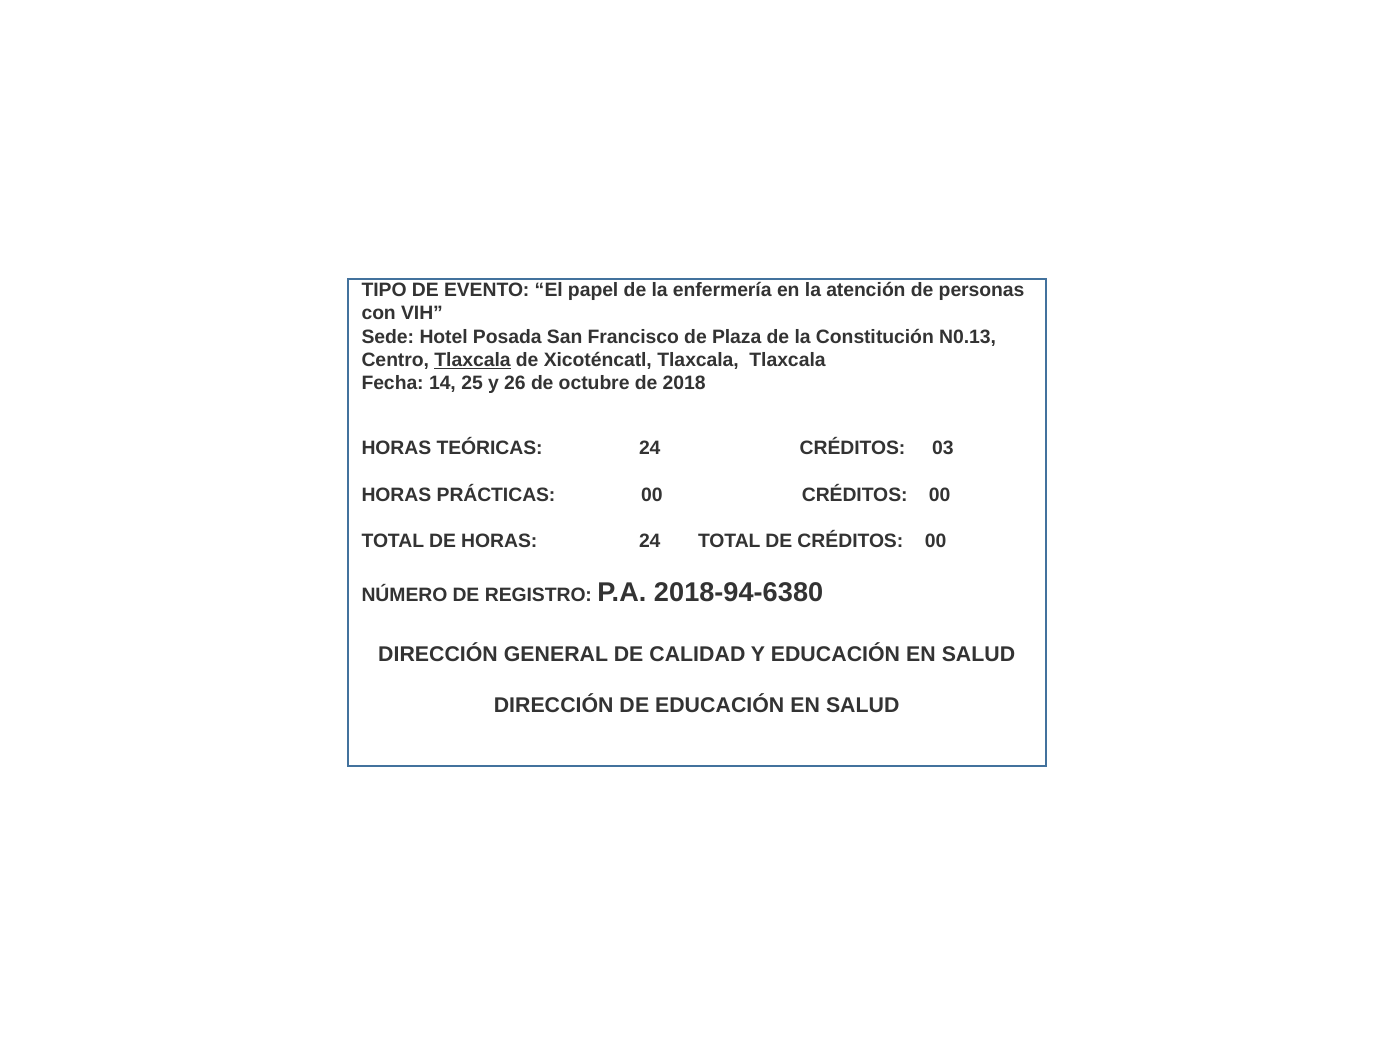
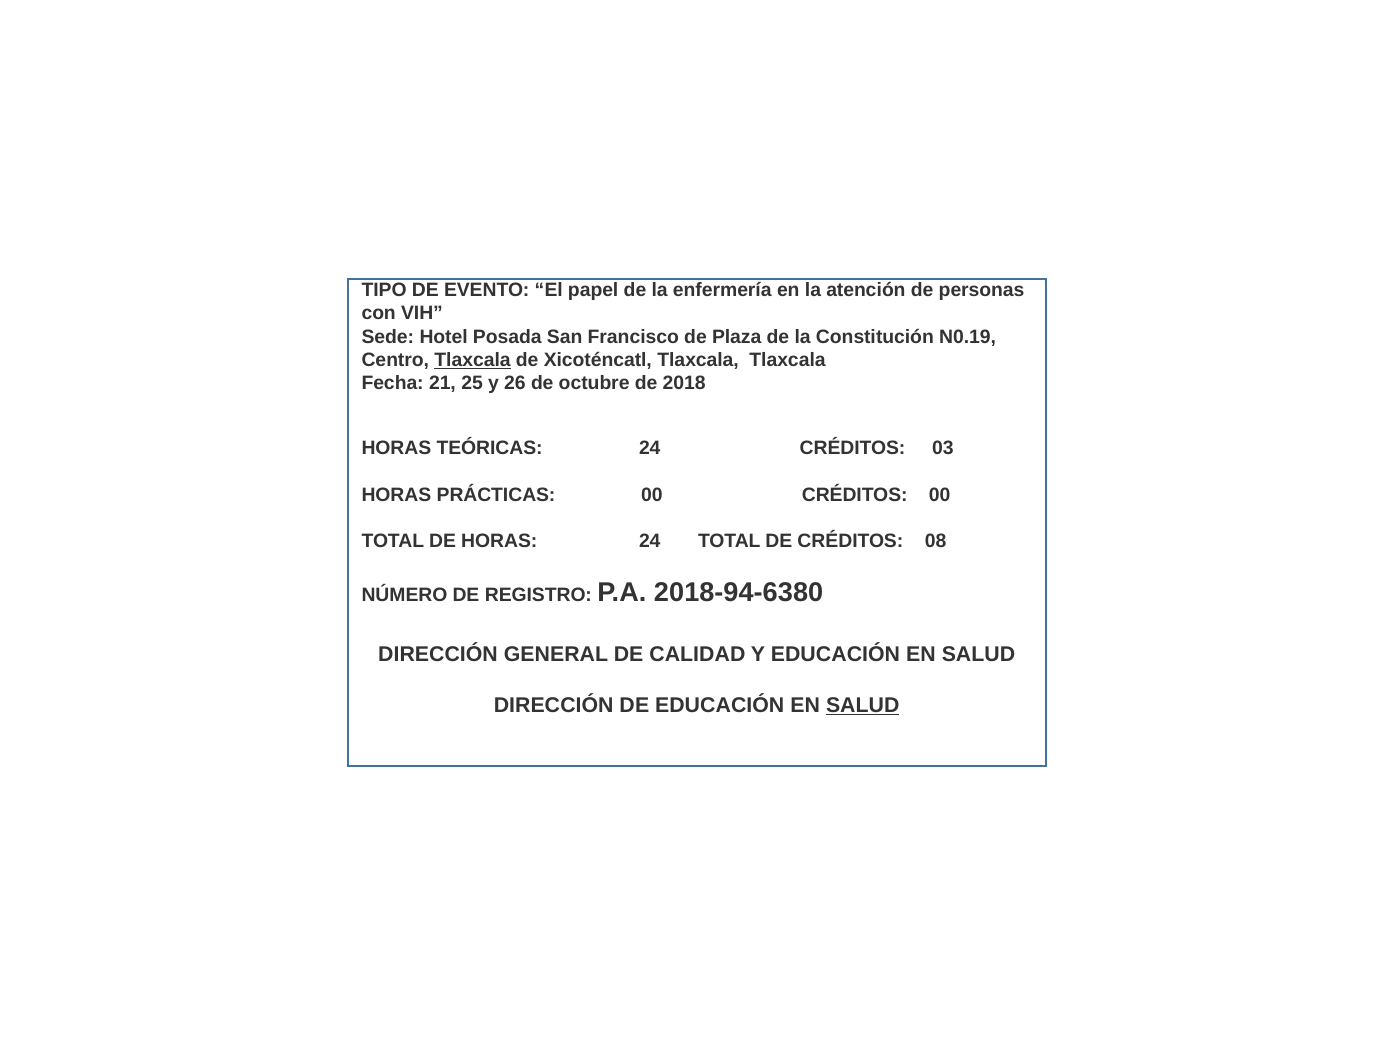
N0.13: N0.13 -> N0.19
14: 14 -> 21
DE CRÉDITOS 00: 00 -> 08
SALUD at (863, 706) underline: none -> present
